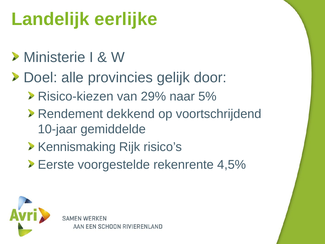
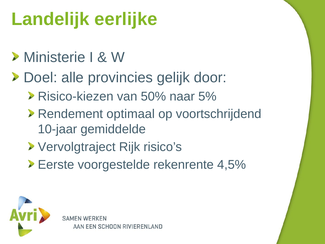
29%: 29% -> 50%
dekkend: dekkend -> optimaal
Kennismaking: Kennismaking -> Vervolgtraject
